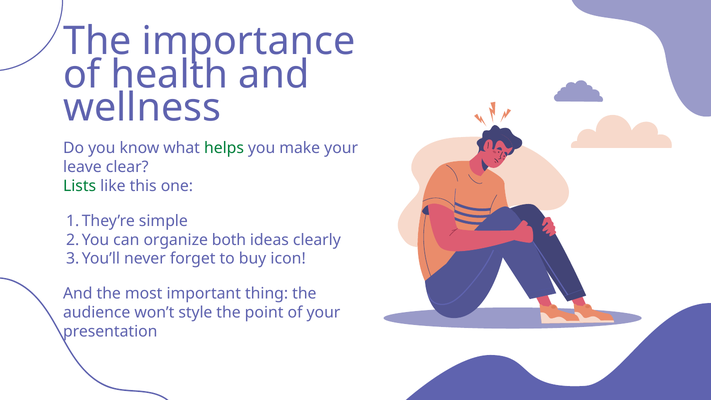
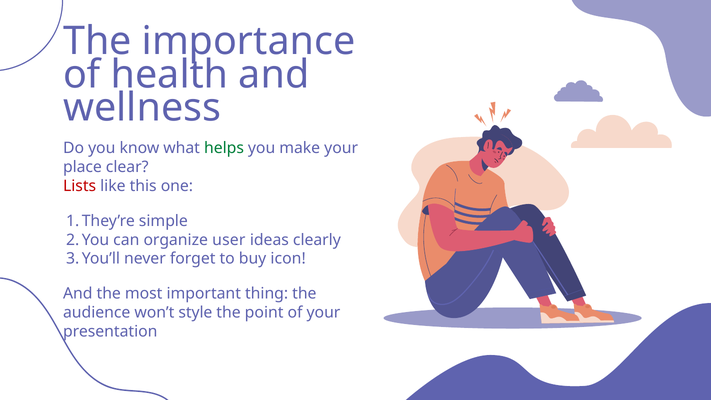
leave: leave -> place
Lists colour: green -> red
both: both -> user
